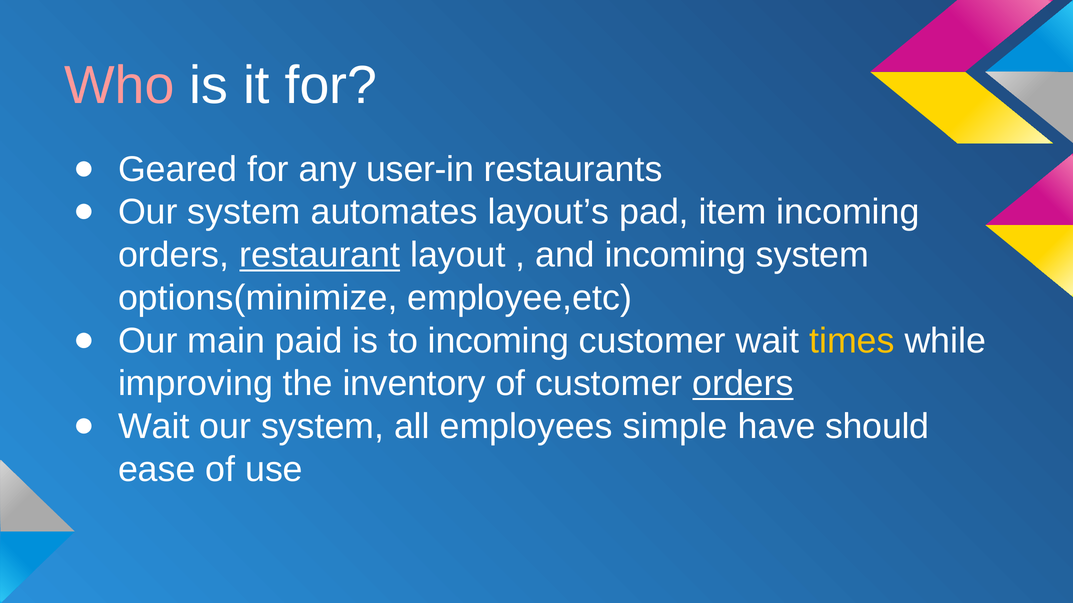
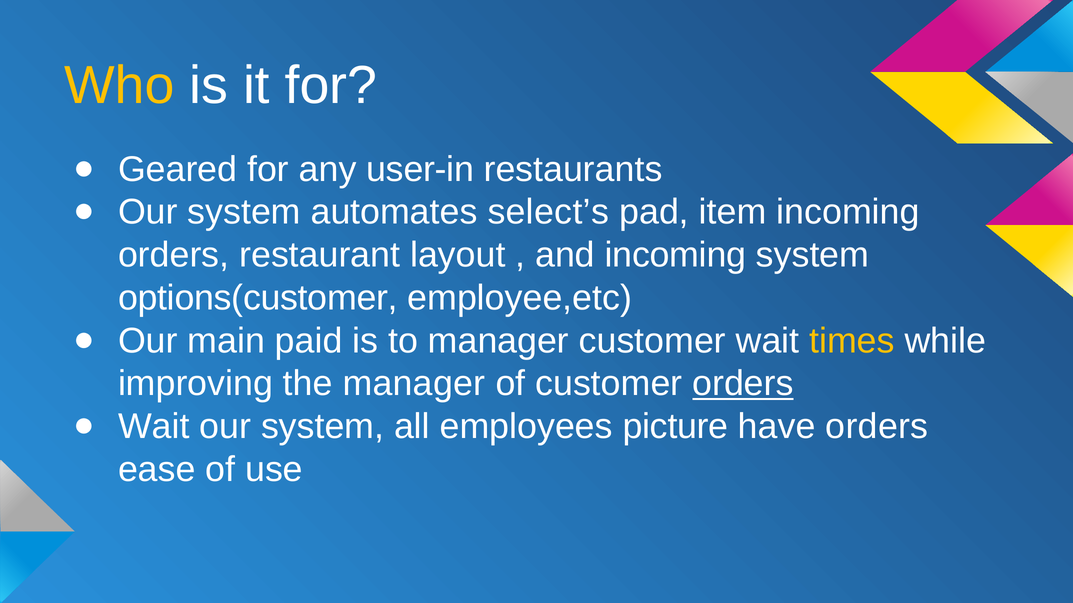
Who colour: pink -> yellow
layout’s: layout’s -> select’s
restaurant underline: present -> none
options(minimize: options(minimize -> options(customer
to incoming: incoming -> manager
the inventory: inventory -> manager
simple: simple -> picture
have should: should -> orders
